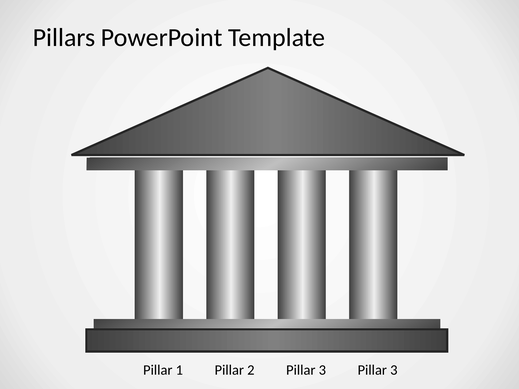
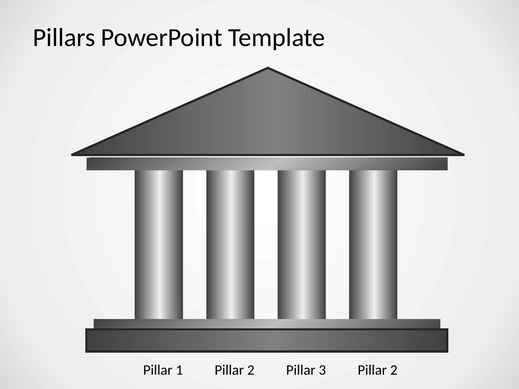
3 Pillar 3: 3 -> 2
